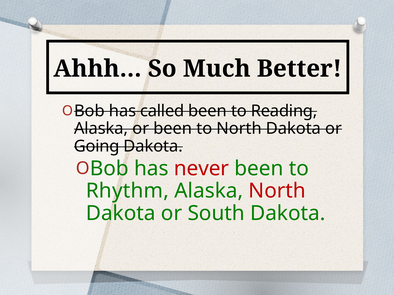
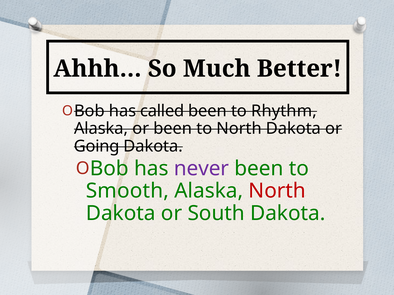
Reading: Reading -> Rhythm
never colour: red -> purple
Rhythm: Rhythm -> Smooth
